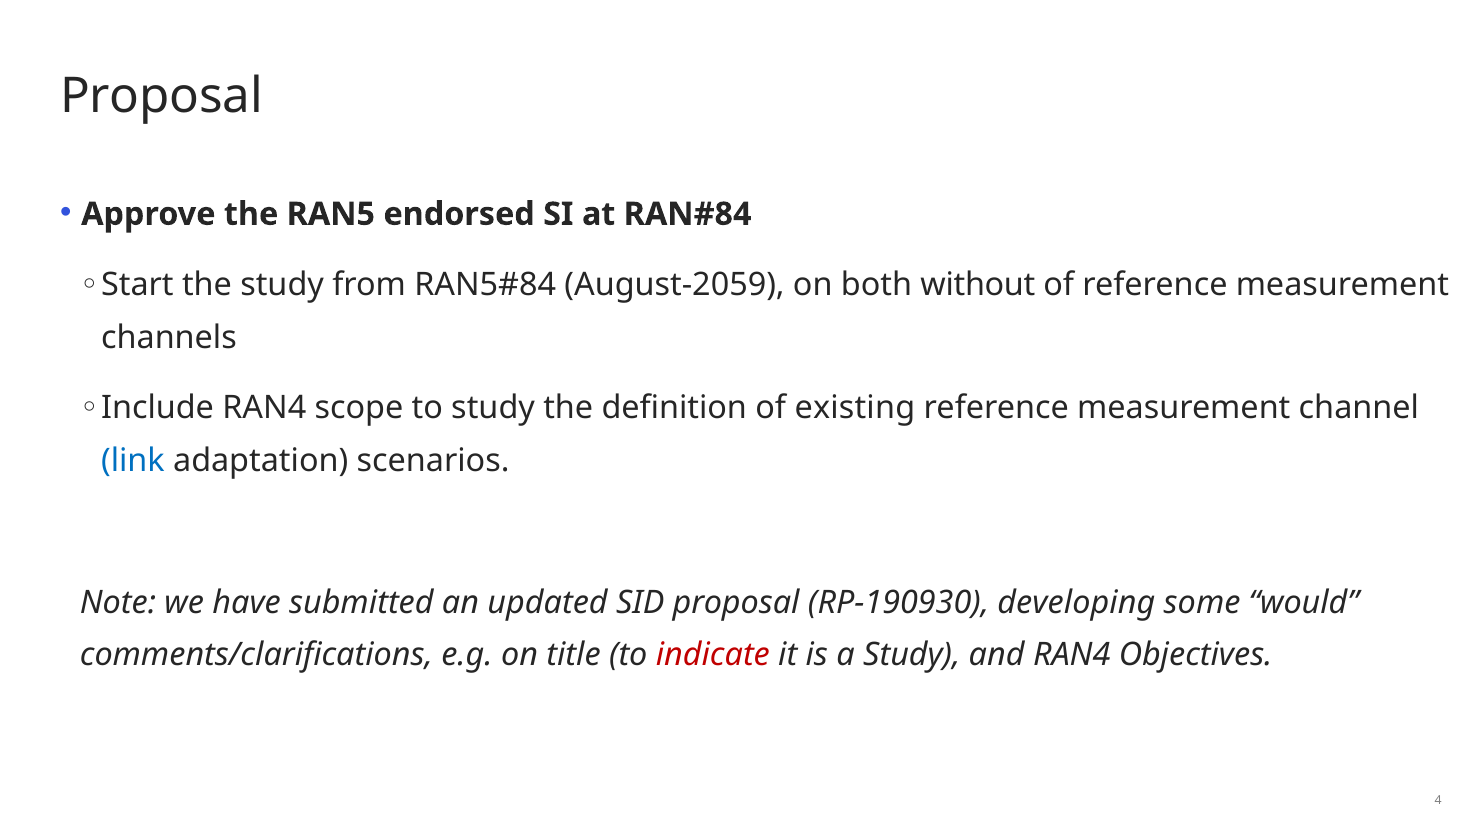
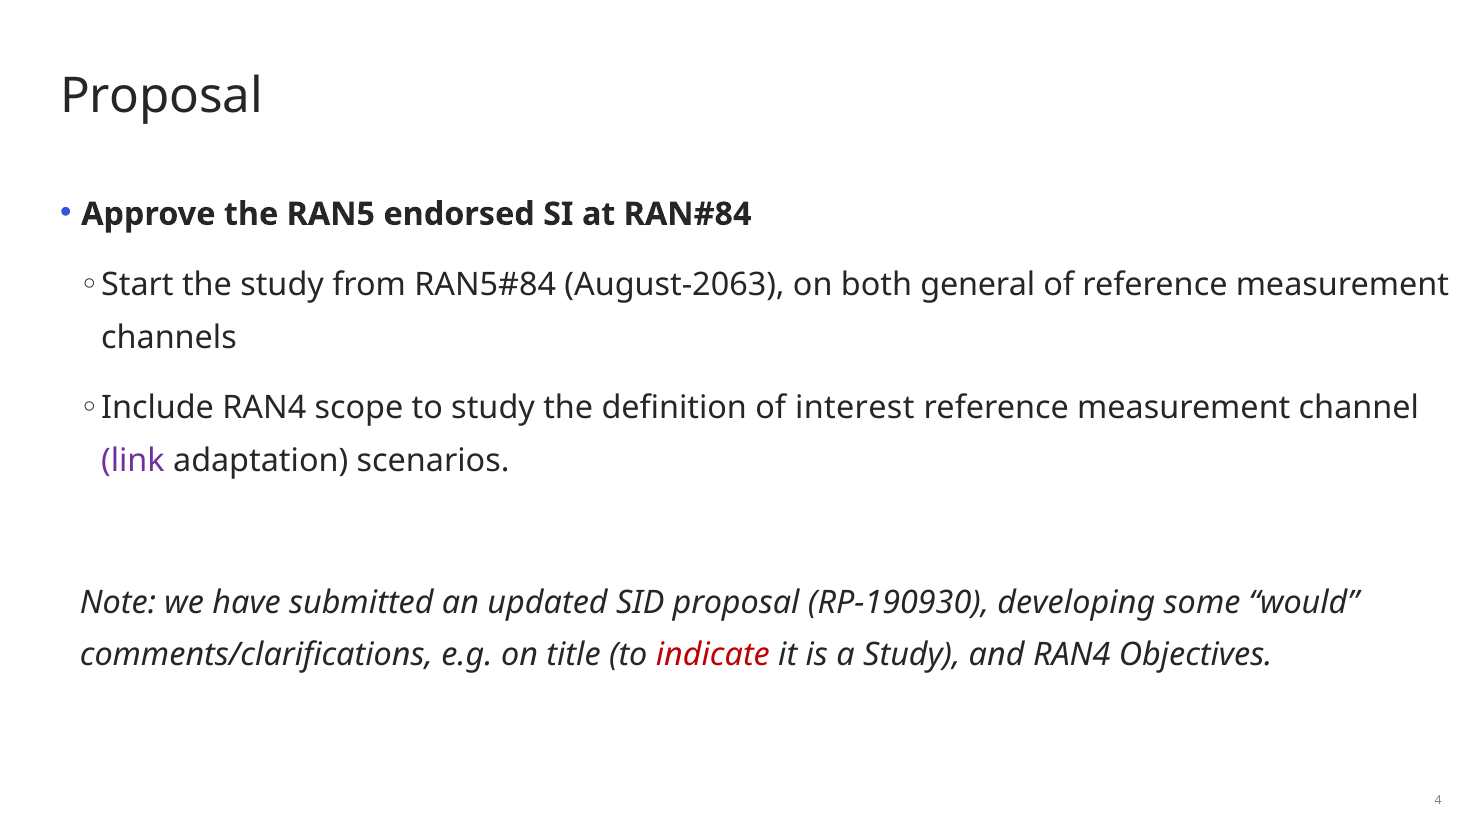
August-2059: August-2059 -> August-2063
without: without -> general
existing: existing -> interest
link colour: blue -> purple
